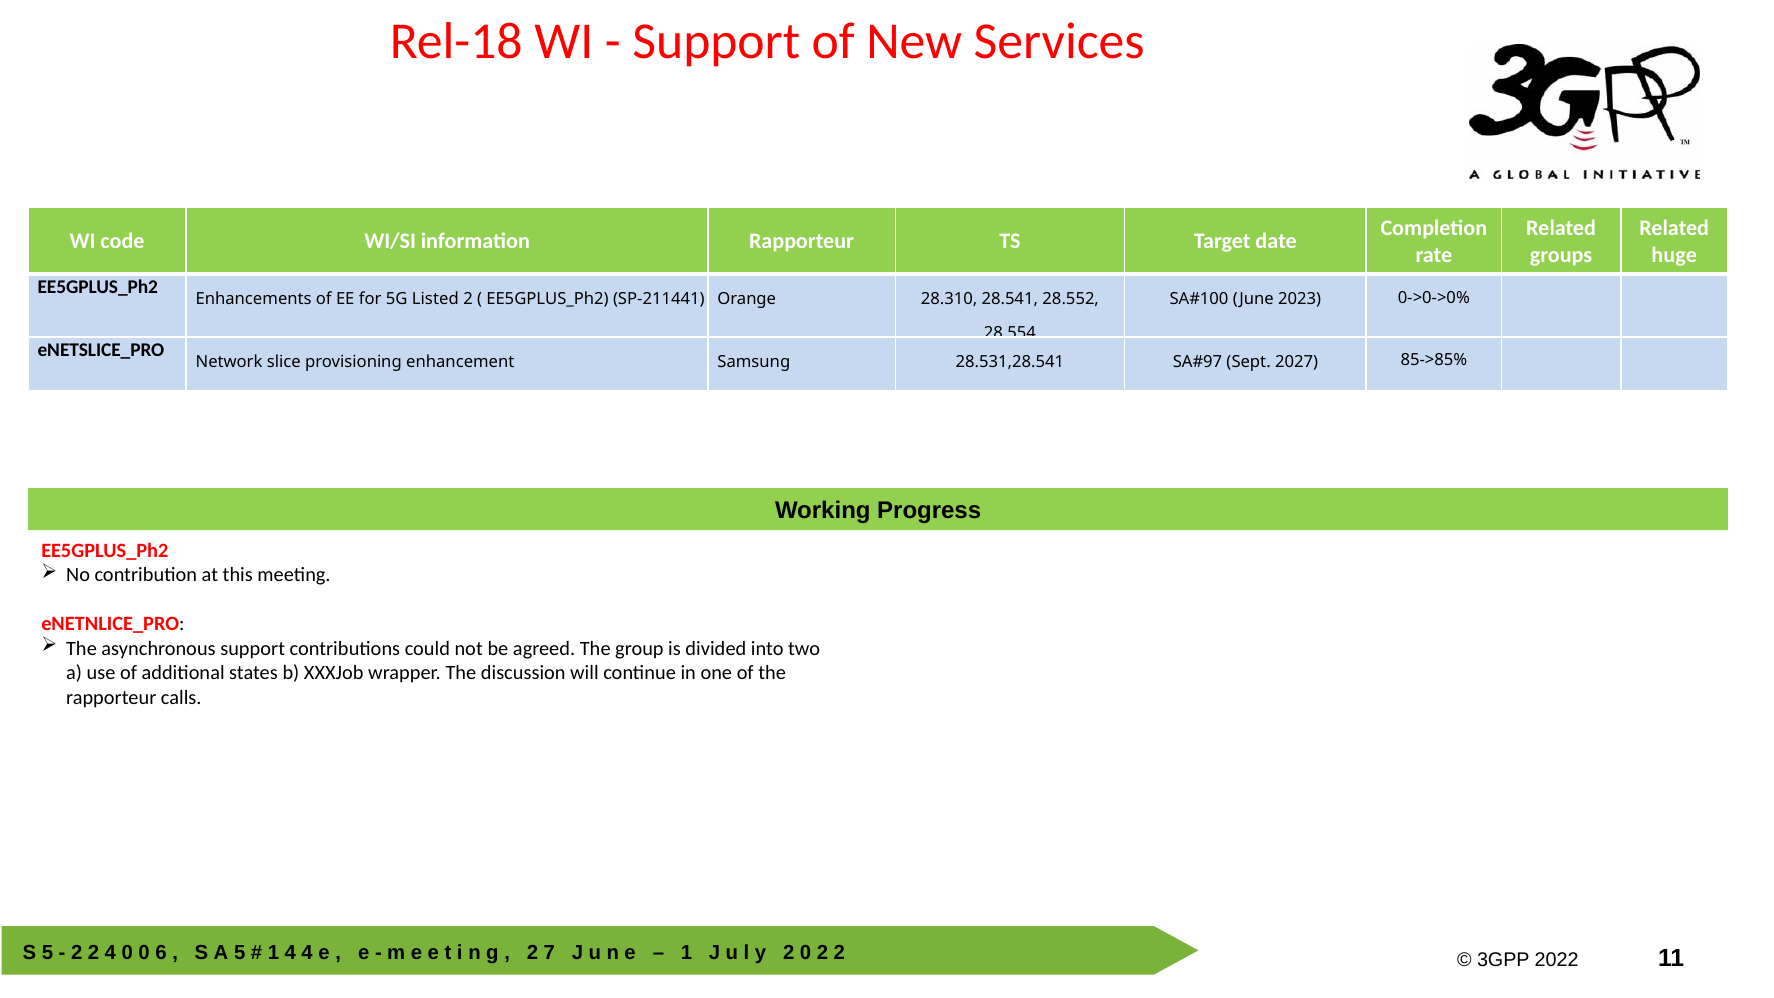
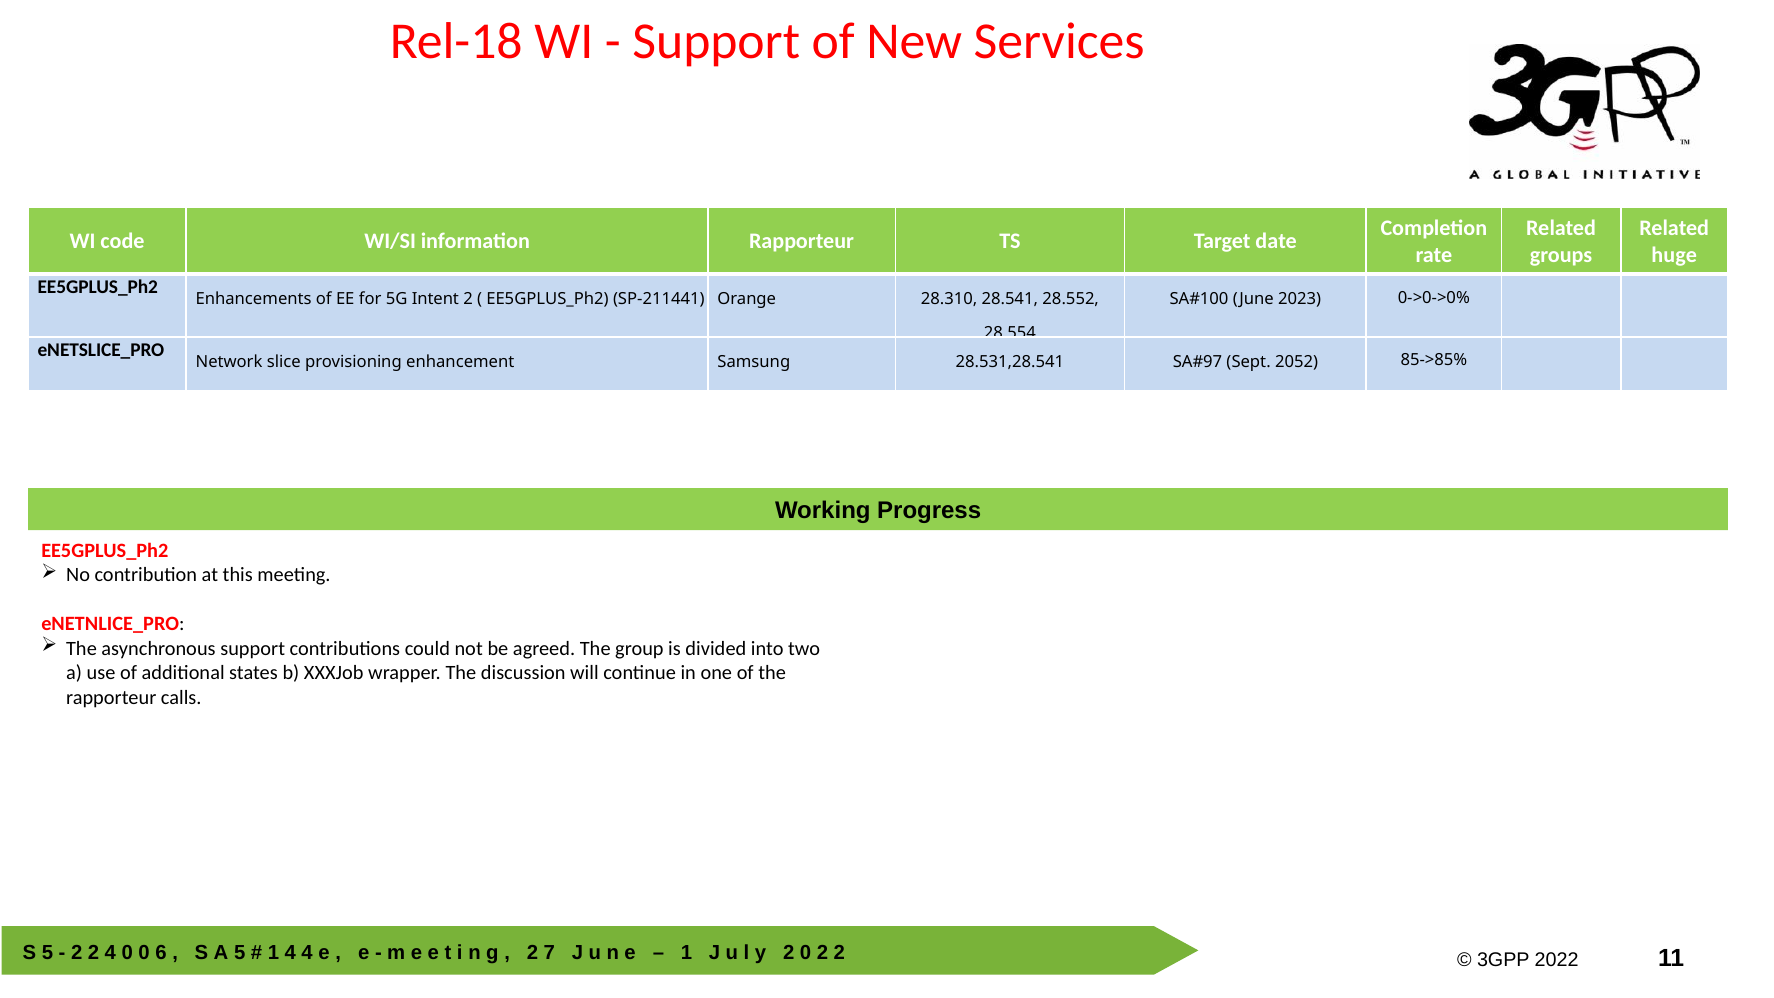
Listed: Listed -> Intent
2027: 2027 -> 2052
